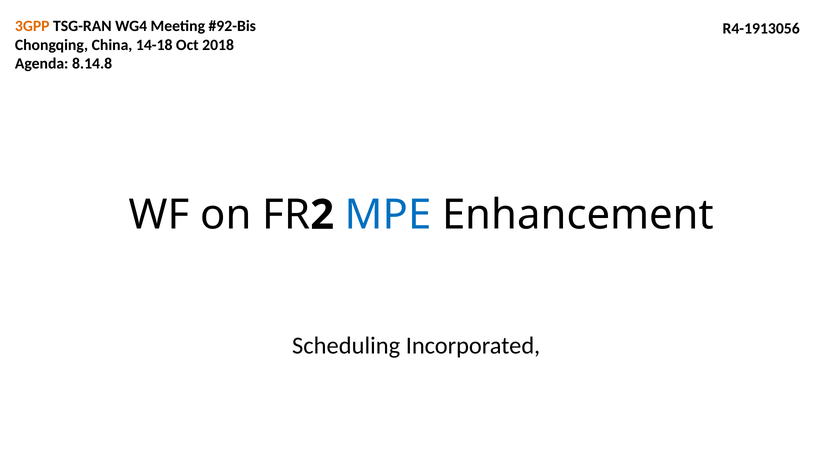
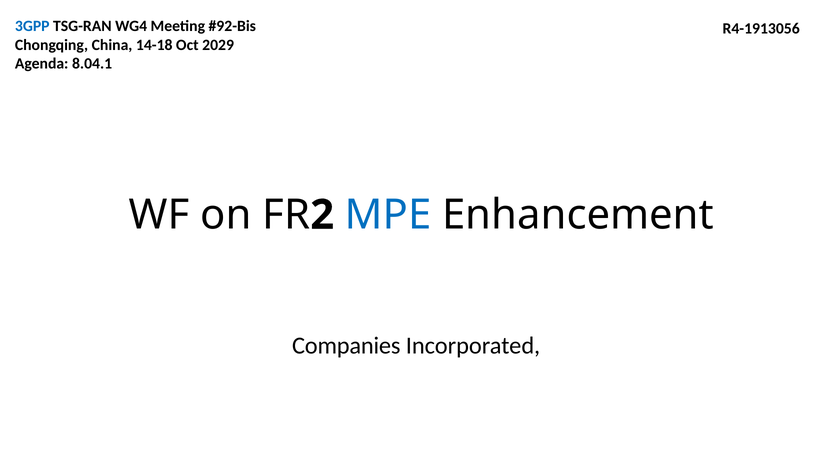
3GPP colour: orange -> blue
2018: 2018 -> 2029
8.14.8: 8.14.8 -> 8.04.1
Scheduling: Scheduling -> Companies
